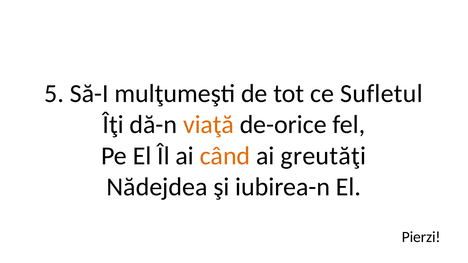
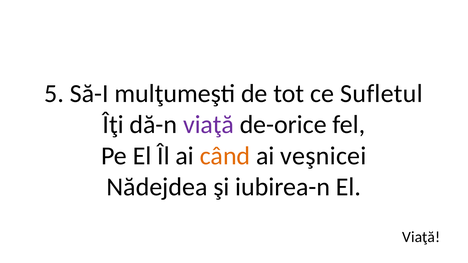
viaţă at (209, 125) colour: orange -> purple
greutăţi: greutăţi -> veşnicei
Pierzi at (421, 237): Pierzi -> Viaţă
